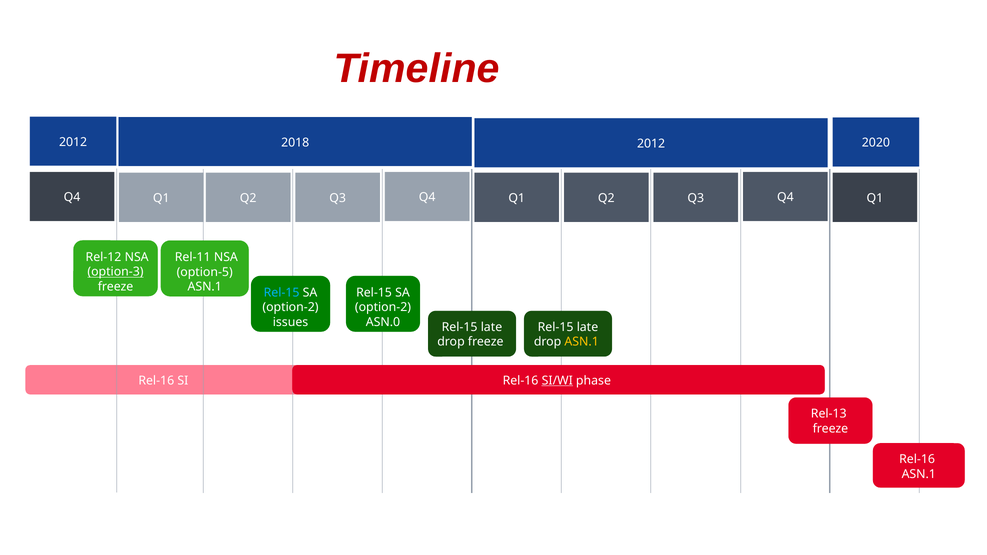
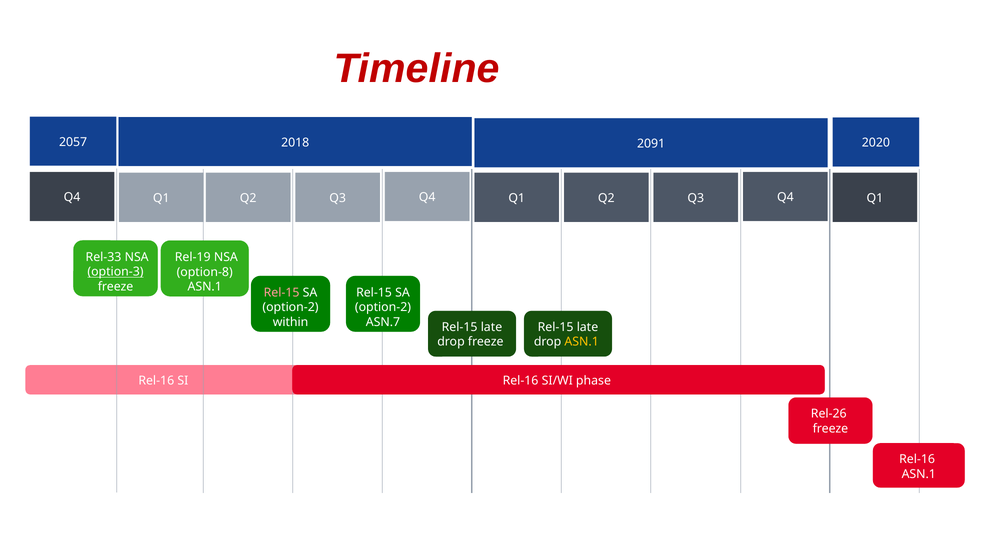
2012 at (73, 142): 2012 -> 2057
2012 at (651, 144): 2012 -> 2091
Rel-12: Rel-12 -> Rel-33
Rel-11: Rel-11 -> Rel-19
option-5: option-5 -> option-8
Rel-15 at (282, 293) colour: light blue -> pink
issues: issues -> within
ASN.0: ASN.0 -> ASN.7
SI/WI underline: present -> none
Rel-13: Rel-13 -> Rel-26
